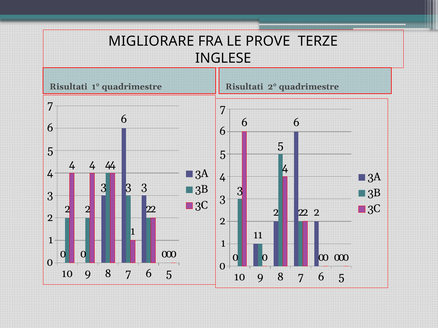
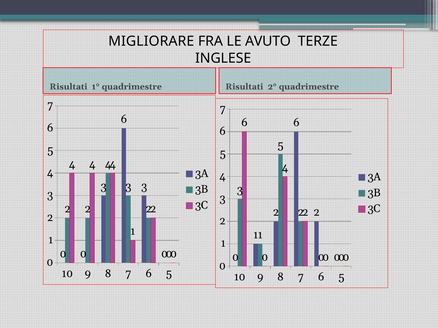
PROVE: PROVE -> AVUTO
